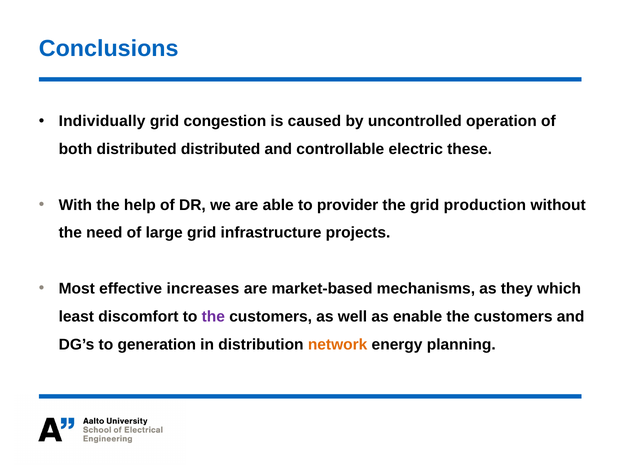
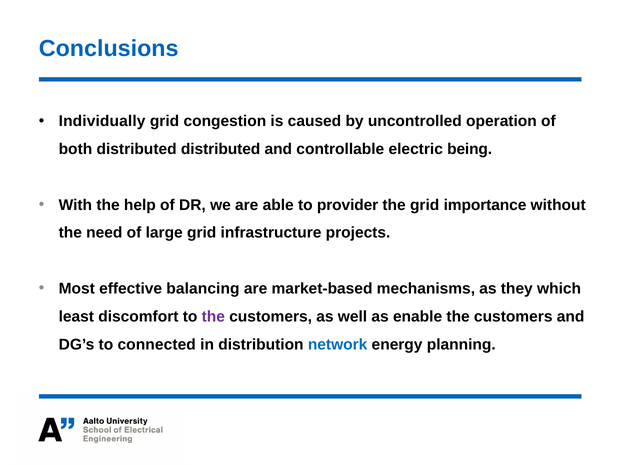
these: these -> being
production: production -> importance
increases: increases -> balancing
generation: generation -> connected
network colour: orange -> blue
